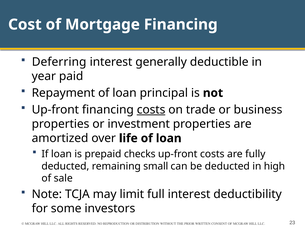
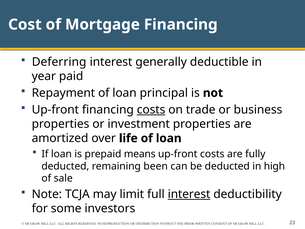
checks: checks -> means
small: small -> been
interest at (189, 194) underline: none -> present
